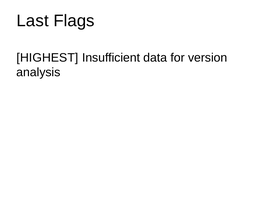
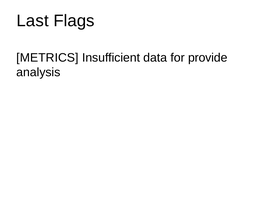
HIGHEST: HIGHEST -> METRICS
version: version -> provide
